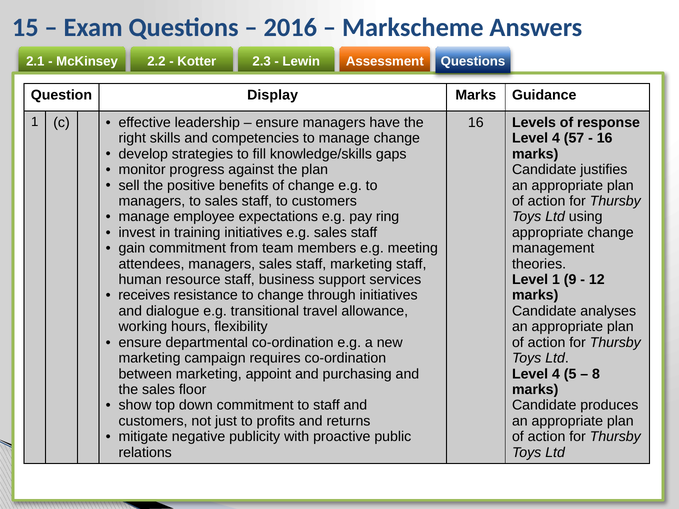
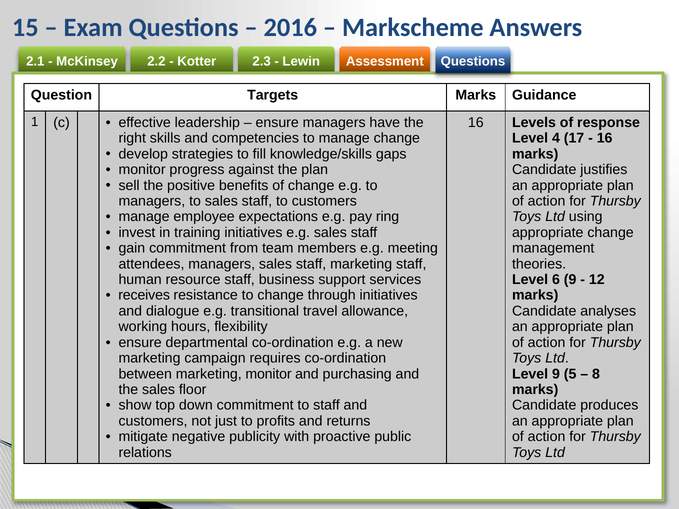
Display: Display -> Targets
57: 57 -> 17
Level 1: 1 -> 6
marketing appoint: appoint -> monitor
4 at (556, 374): 4 -> 9
